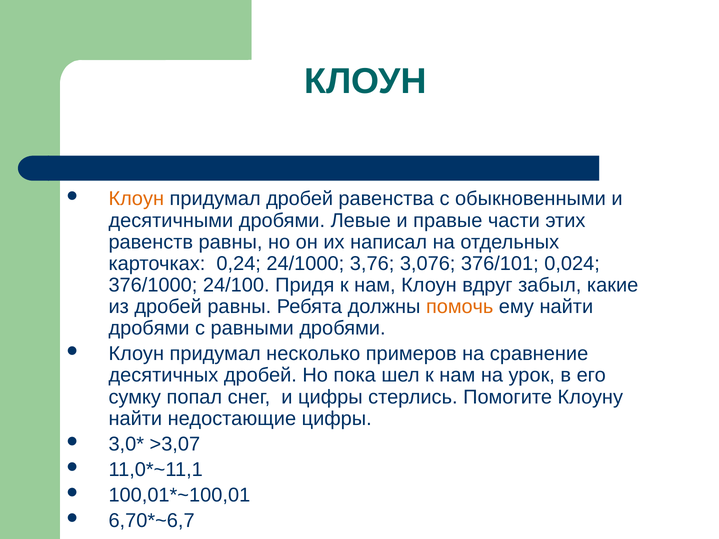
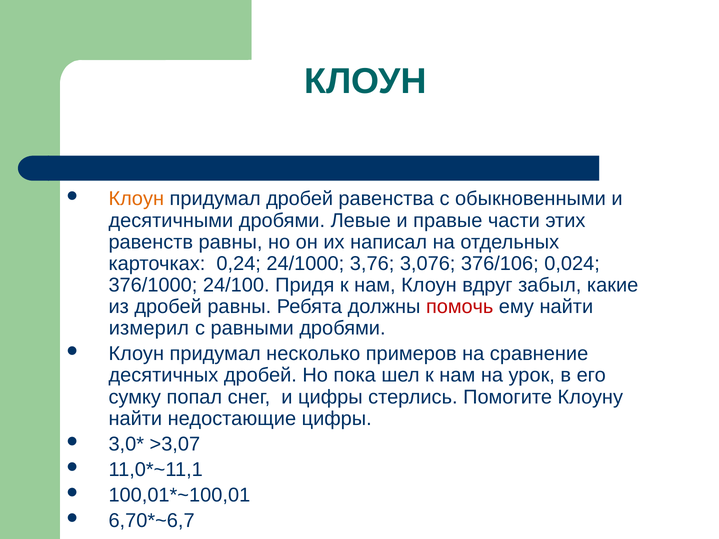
376/101: 376/101 -> 376/106
помочь colour: orange -> red
дробями at (149, 328): дробями -> измерил
